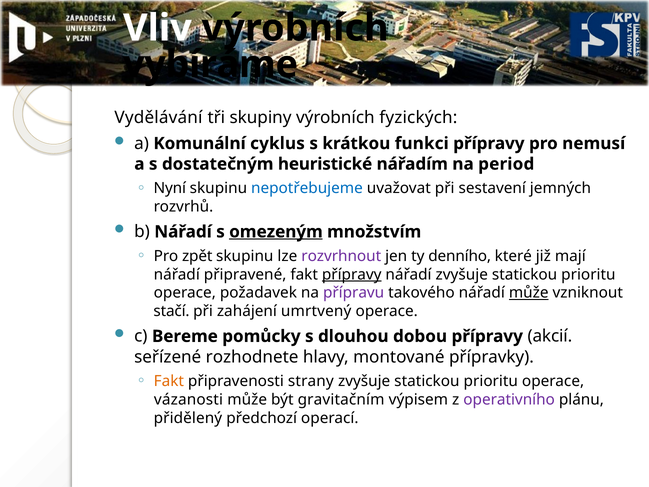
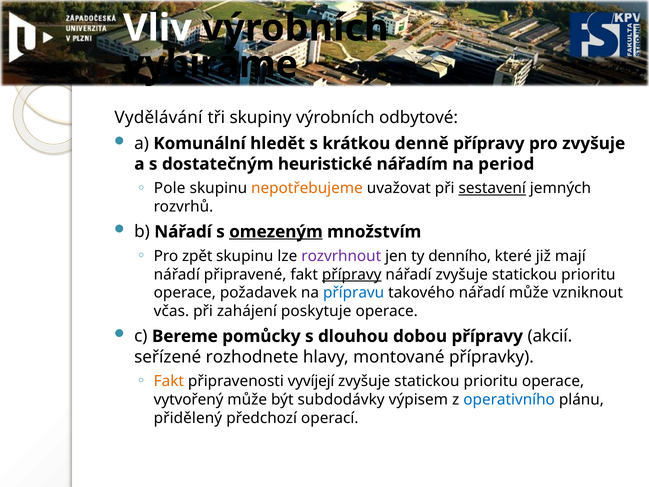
fyzických: fyzických -> odbytové
cyklus: cyklus -> hledět
funkci: funkci -> denně
pro nemusí: nemusí -> zvyšuje
Nyní: Nyní -> Pole
nepotřebujeme colour: blue -> orange
sestavení underline: none -> present
přípravu colour: purple -> blue
může at (529, 293) underline: present -> none
stačí: stačí -> včas
umrtvený: umrtvený -> poskytuje
strany: strany -> vyvíjejí
vázanosti: vázanosti -> vytvořený
gravitačním: gravitačním -> subdodávky
operativního colour: purple -> blue
